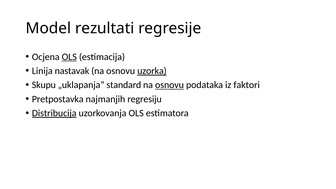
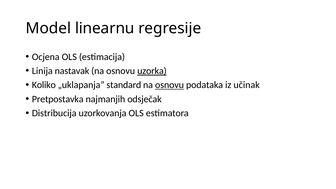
rezultati: rezultati -> linearnu
OLS at (69, 57) underline: present -> none
Skupu: Skupu -> Koliko
faktori: faktori -> učinak
regresiju: regresiju -> odsječak
Distribucija underline: present -> none
